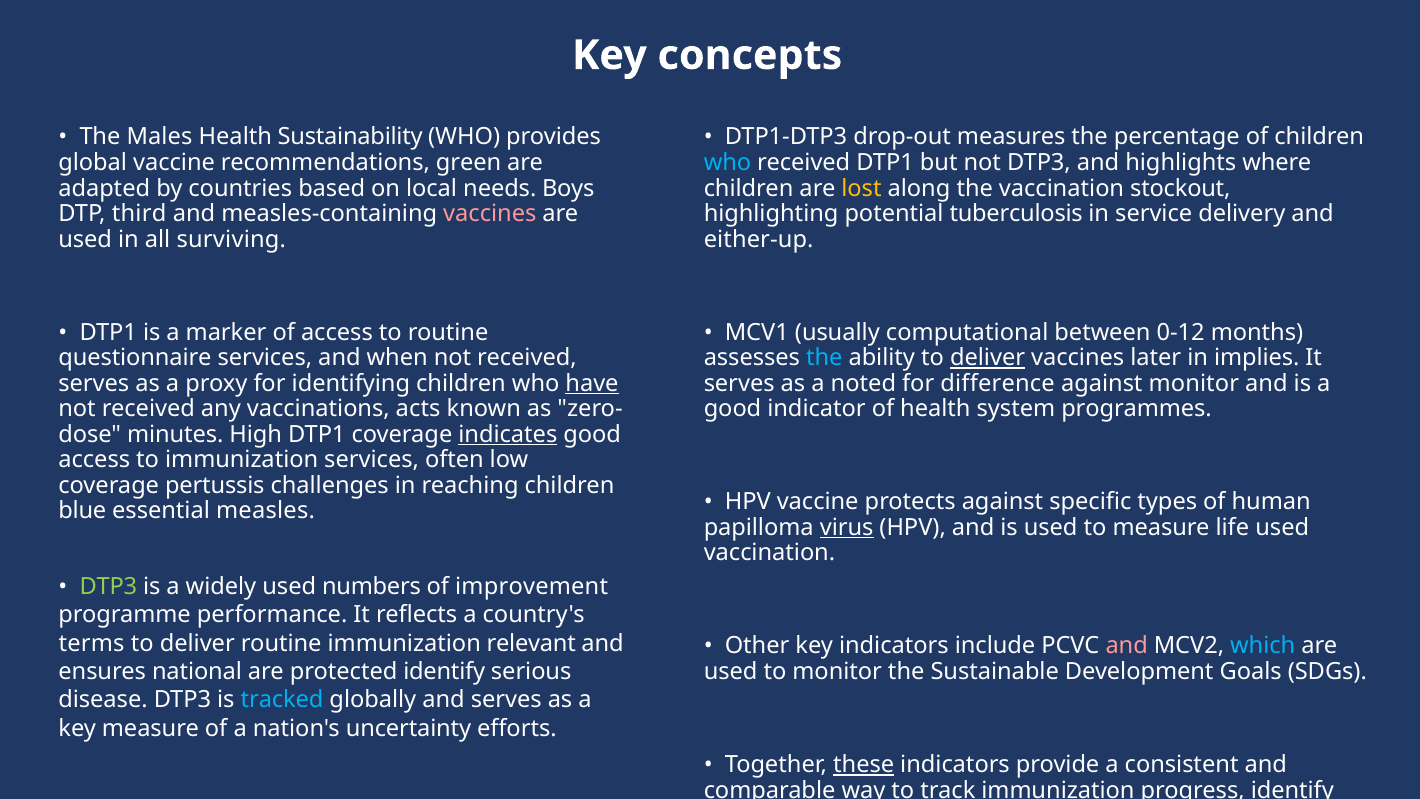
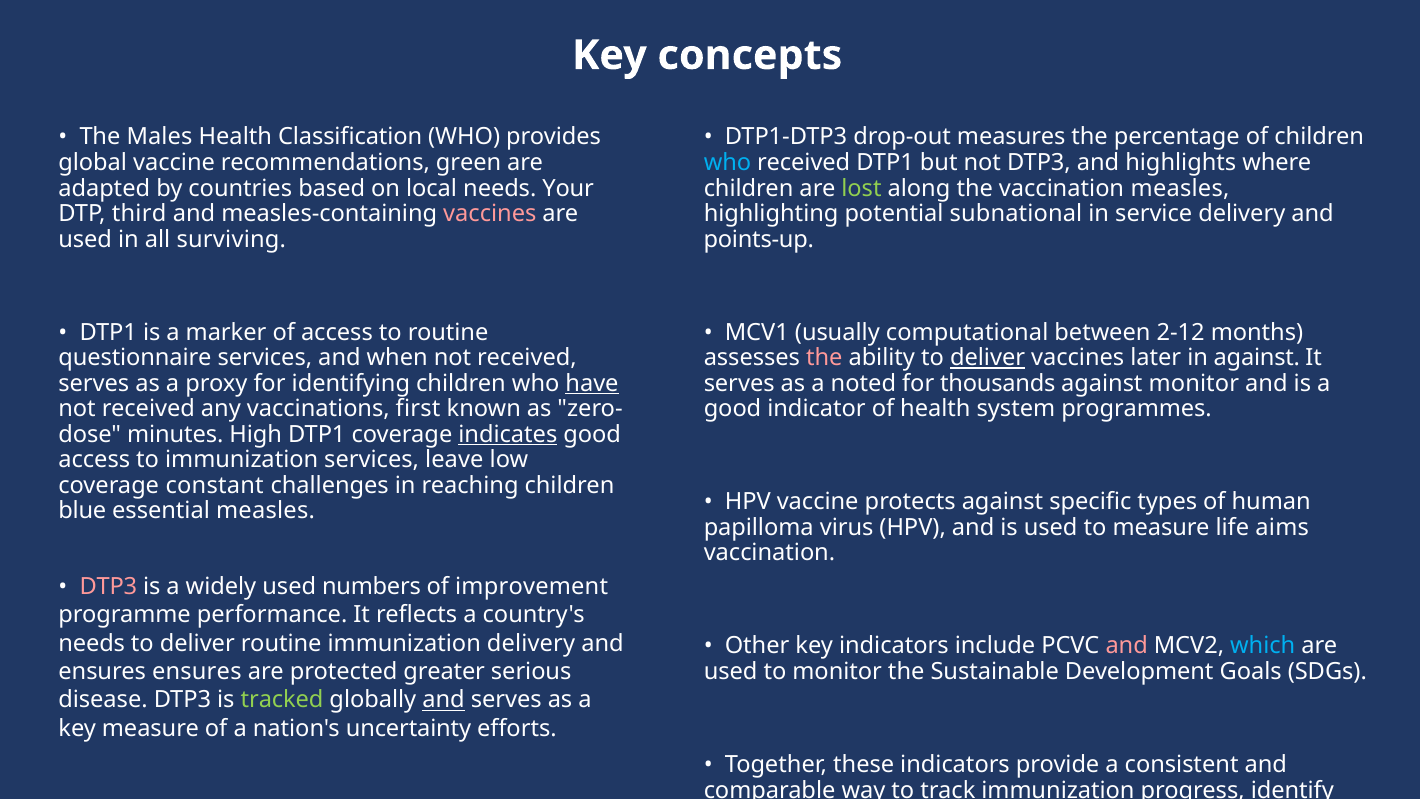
Sustainability: Sustainability -> Classification
Boys: Boys -> Your
lost colour: yellow -> light green
vaccination stockout: stockout -> measles
tuberculosis: tuberculosis -> subnational
either-up: either-up -> points-up
0-12: 0-12 -> 2-12
the at (824, 358) colour: light blue -> pink
in implies: implies -> against
difference: difference -> thousands
acts: acts -> first
often: often -> leave
pertussis: pertussis -> constant
virus underline: present -> none
life used: used -> aims
DTP3 at (108, 586) colour: light green -> pink
terms at (92, 643): terms -> needs
immunization relevant: relevant -> delivery
ensures national: national -> ensures
protected identify: identify -> greater
tracked colour: light blue -> light green
and at (444, 700) underline: none -> present
these underline: present -> none
